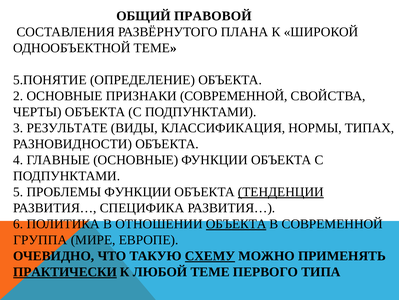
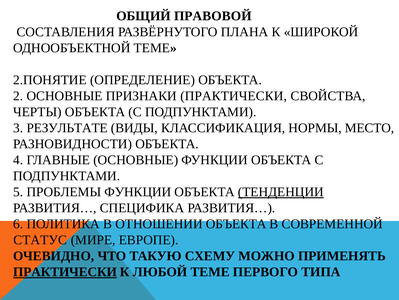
5.ПОНЯТИЕ: 5.ПОНЯТИЕ -> 2.ПОНЯТИЕ
ПРИЗНАКИ СОВРЕМЕННОЙ: СОВРЕМЕННОЙ -> ПРАКТИЧЕСКИ
ТИПАХ: ТИПАХ -> МЕСТО
ОБЪЕКТА at (236, 223) underline: present -> none
ГРУППА: ГРУППА -> СТАТУС
СХЕМУ underline: present -> none
